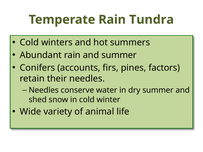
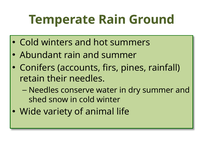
Tundra: Tundra -> Ground
factors: factors -> rainfall
